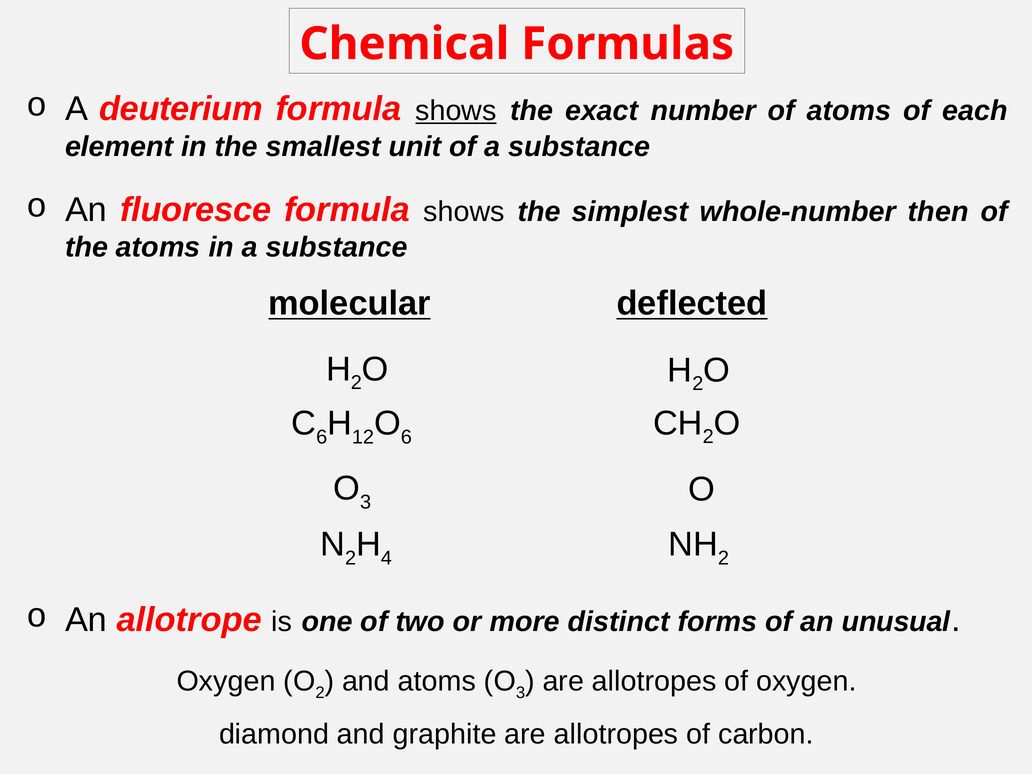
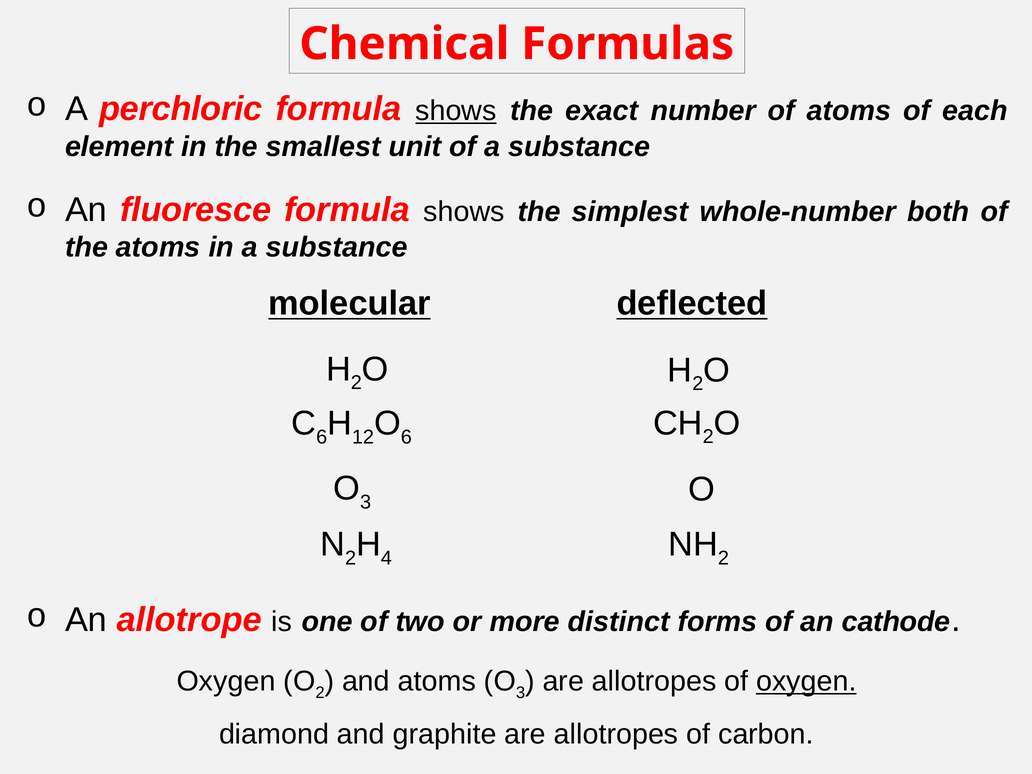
deuterium: deuterium -> perchloric
then: then -> both
unusual: unusual -> cathode
oxygen at (806, 681) underline: none -> present
